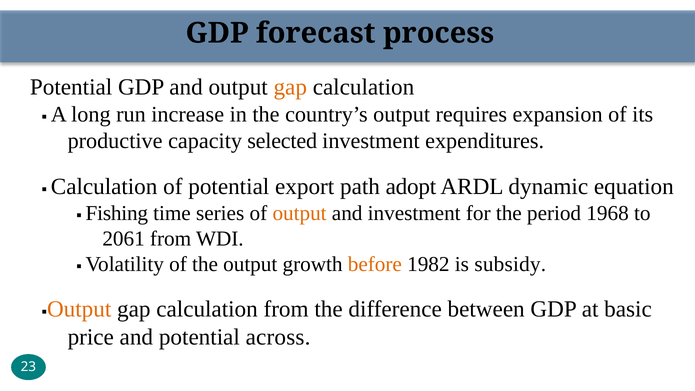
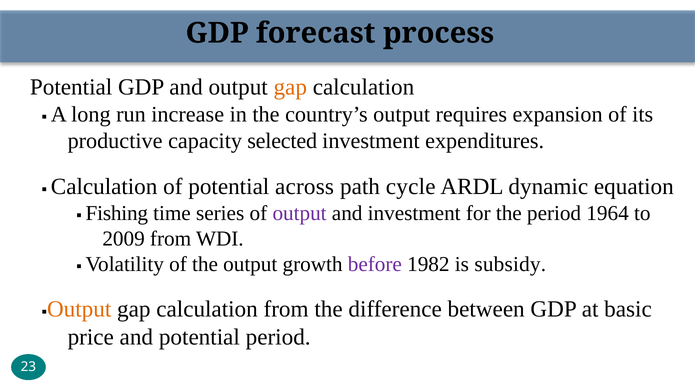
export: export -> across
adopt: adopt -> cycle
output at (300, 213) colour: orange -> purple
1968: 1968 -> 1964
2061: 2061 -> 2009
before colour: orange -> purple
potential across: across -> period
